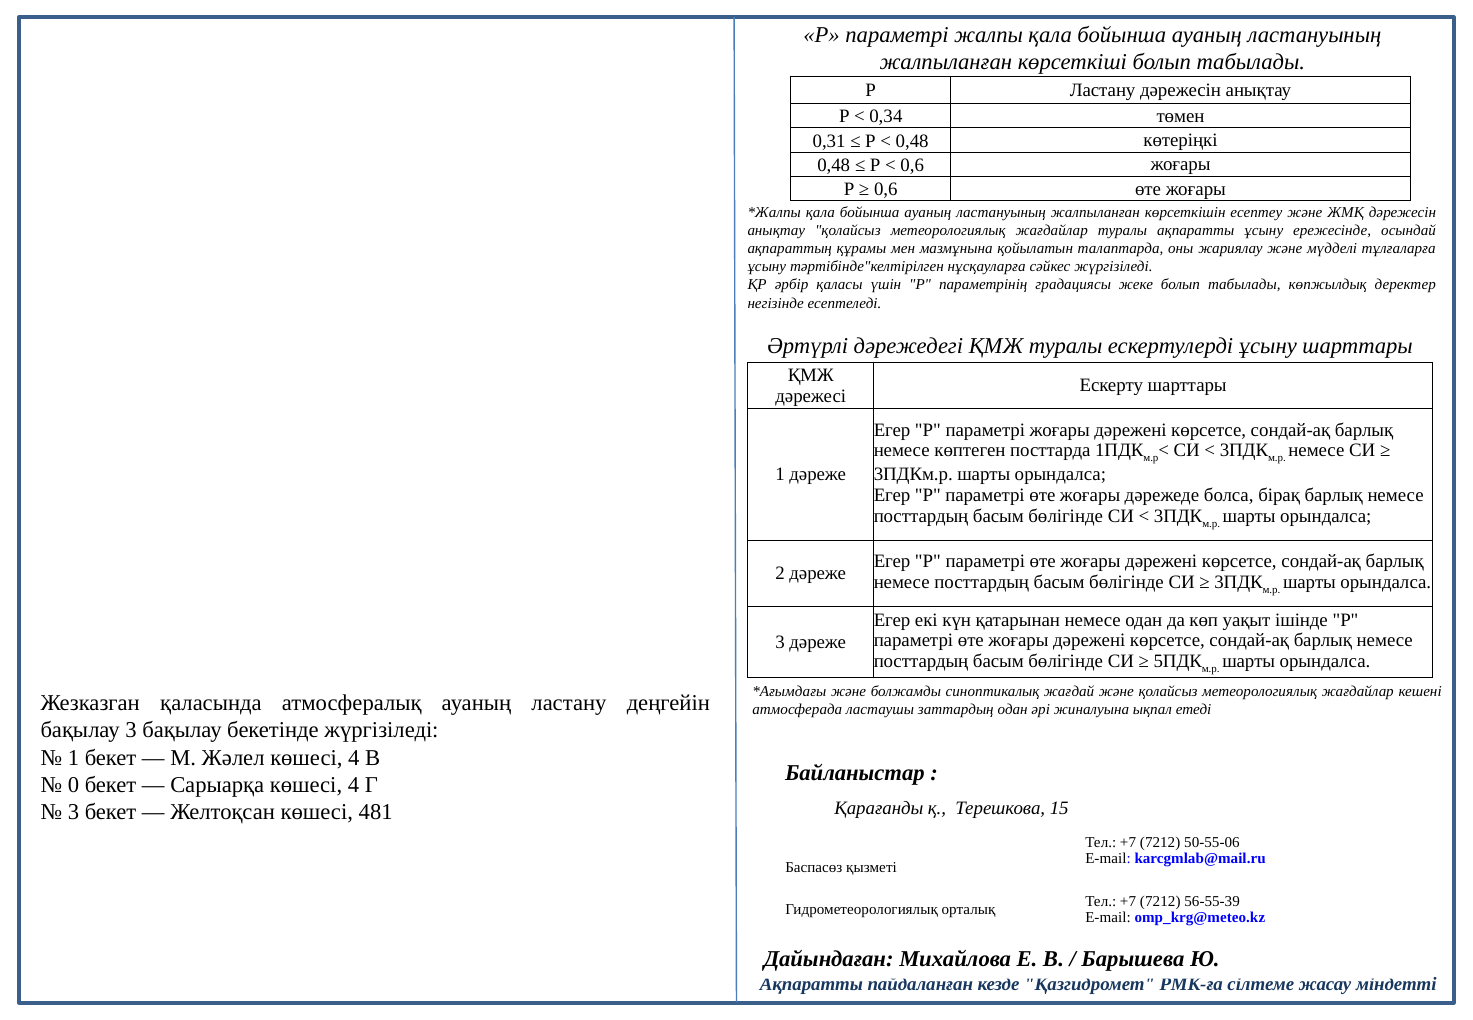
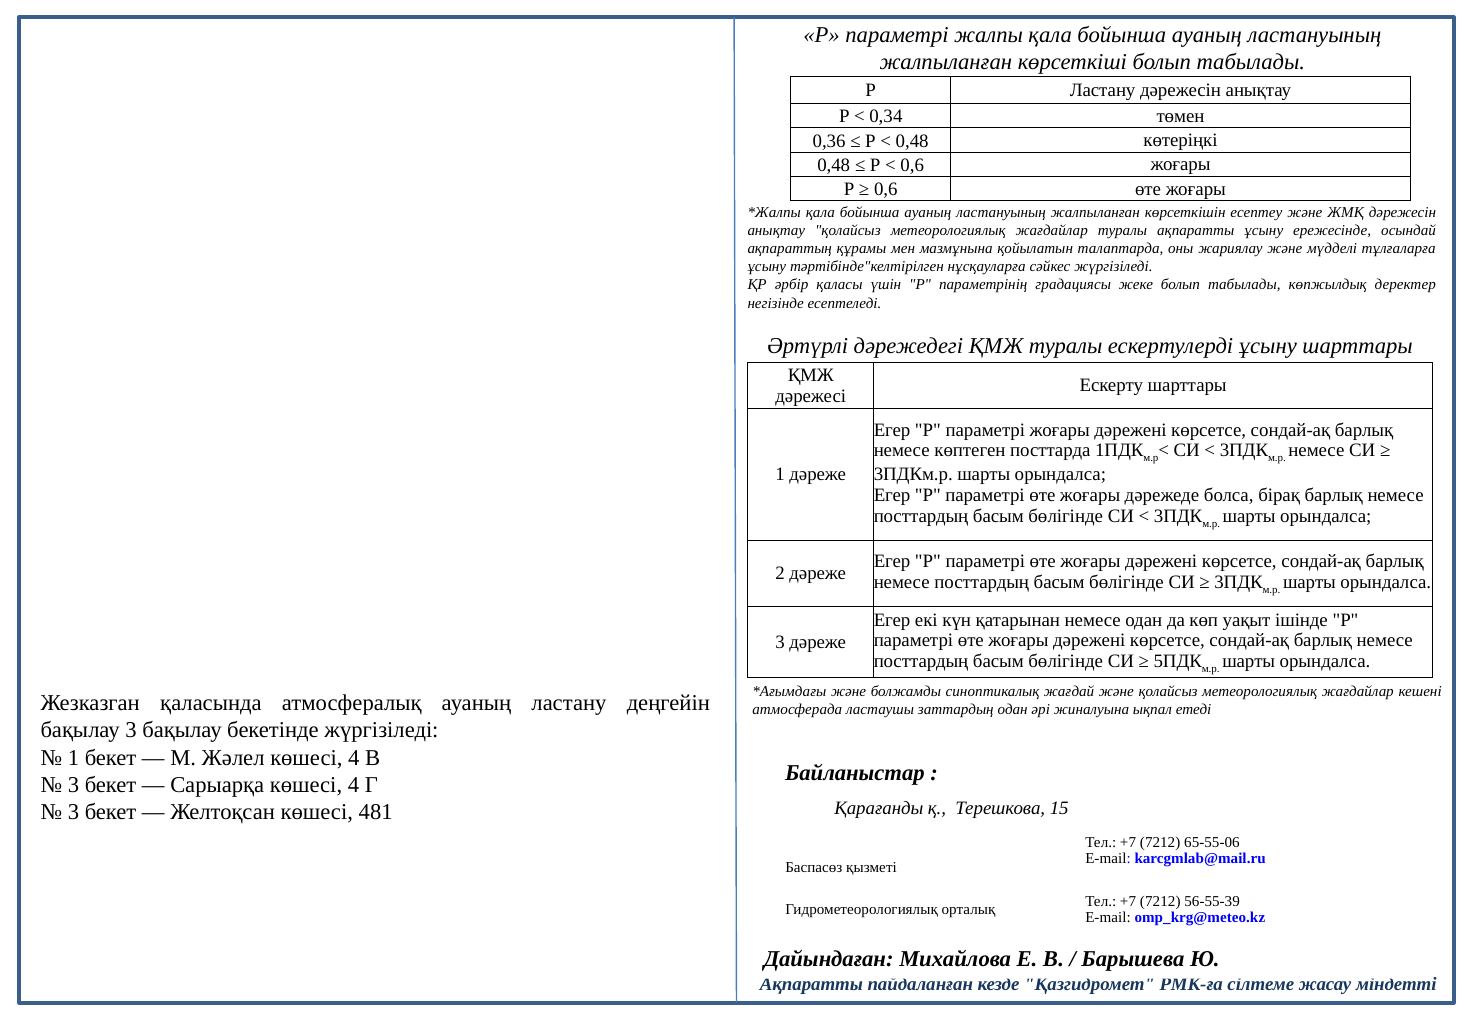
0,31: 0,31 -> 0,36
0 at (73, 785): 0 -> 3
50-55-06: 50-55-06 -> 65-55-06
